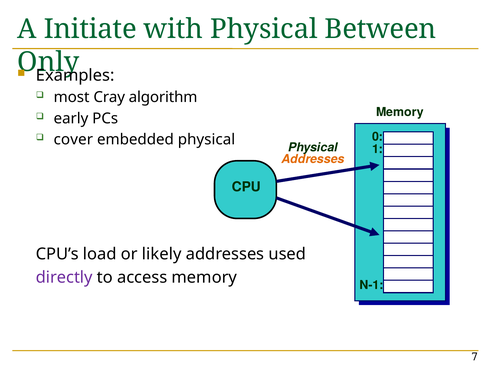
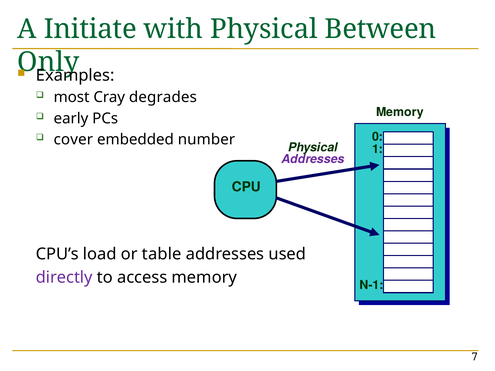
algorithm: algorithm -> degrades
embedded physical: physical -> number
Addresses at (313, 159) colour: orange -> purple
likely: likely -> table
